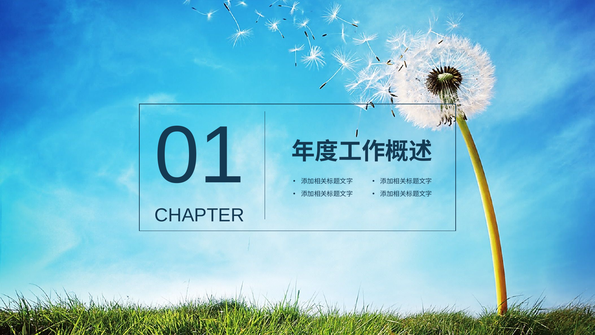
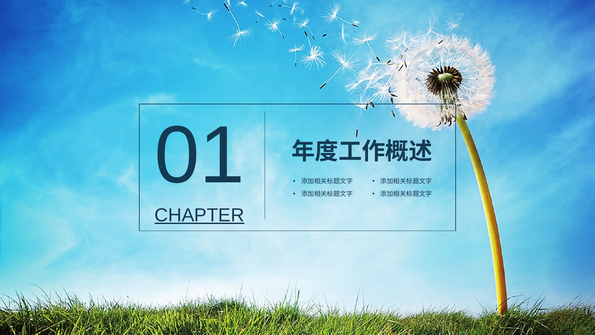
CHAPTER underline: none -> present
